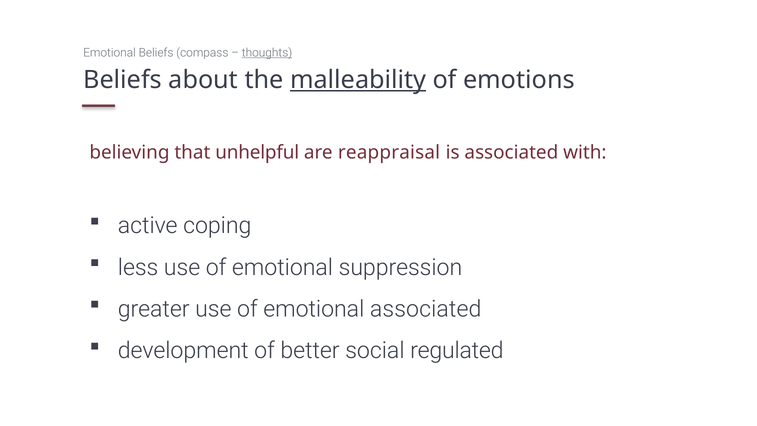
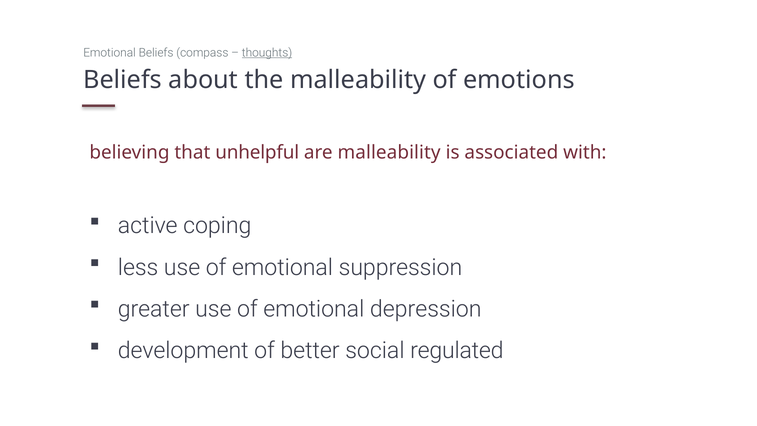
malleability at (358, 80) underline: present -> none
are reappraisal: reappraisal -> malleability
emotional associated: associated -> depression
